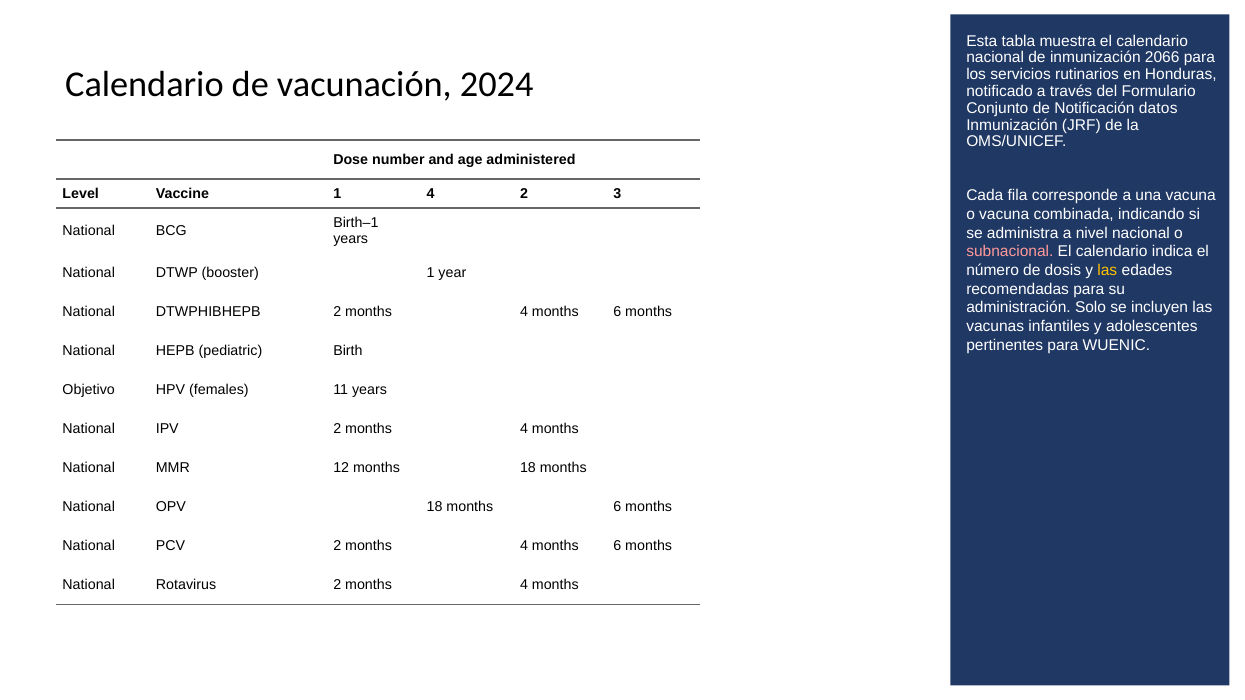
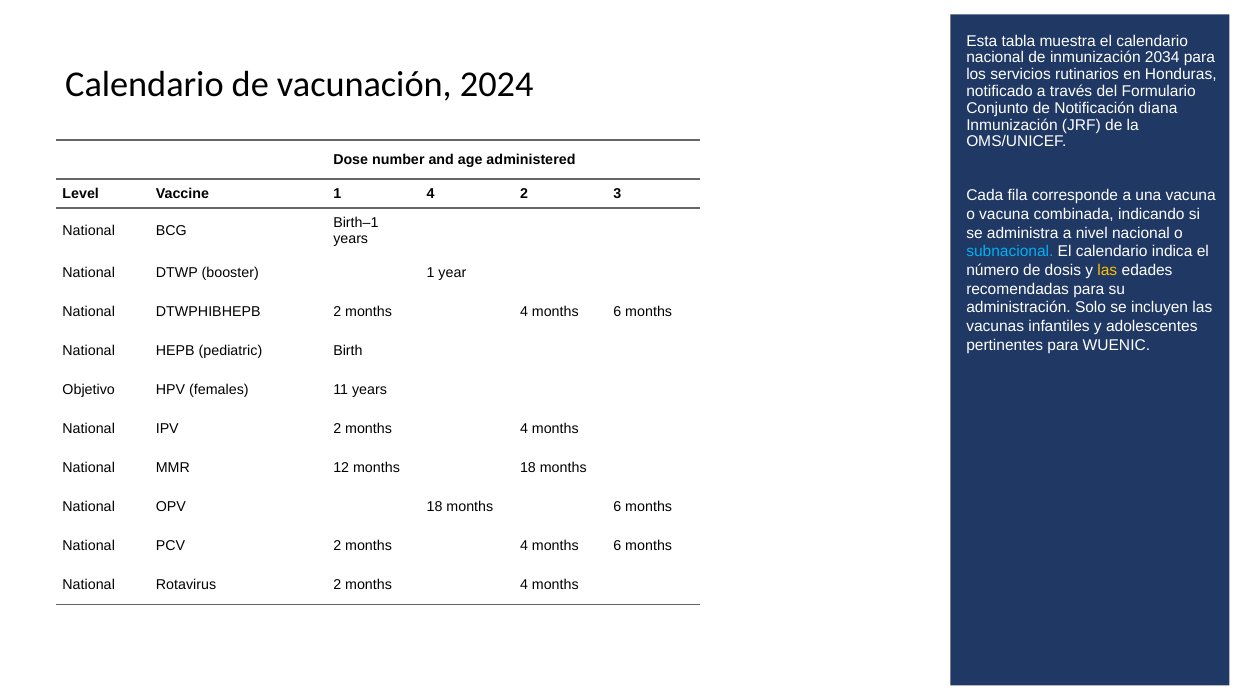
2066: 2066 -> 2034
datos: datos -> diana
subnacional colour: pink -> light blue
